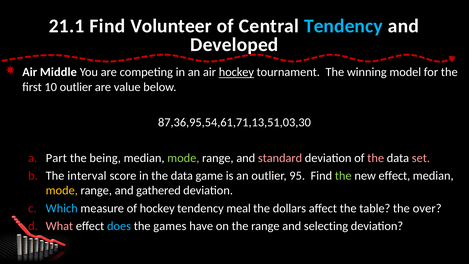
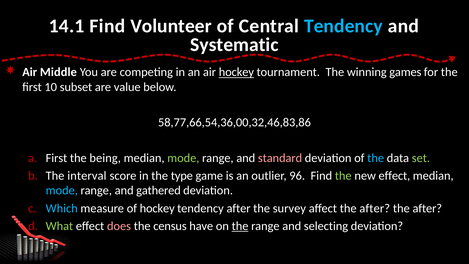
21.1: 21.1 -> 14.1
Developed: Developed -> Systematic
model: model -> games
10 outlier: outlier -> subset
87,36,95,54,61,71,13,51,03,30: 87,36,95,54,61,71,13,51,03,30 -> 58,77,66,54,36,00,32,46,83,86
Part at (56, 158): Part -> First
the at (376, 158) colour: pink -> light blue
set colour: pink -> light green
in the data: data -> type
95: 95 -> 96
mode at (62, 190) colour: yellow -> light blue
tendency meal: meal -> after
dollars: dollars -> survey
affect the table: table -> after
over at (427, 208): over -> after
What colour: pink -> light green
does colour: light blue -> pink
games: games -> census
the at (240, 226) underline: none -> present
